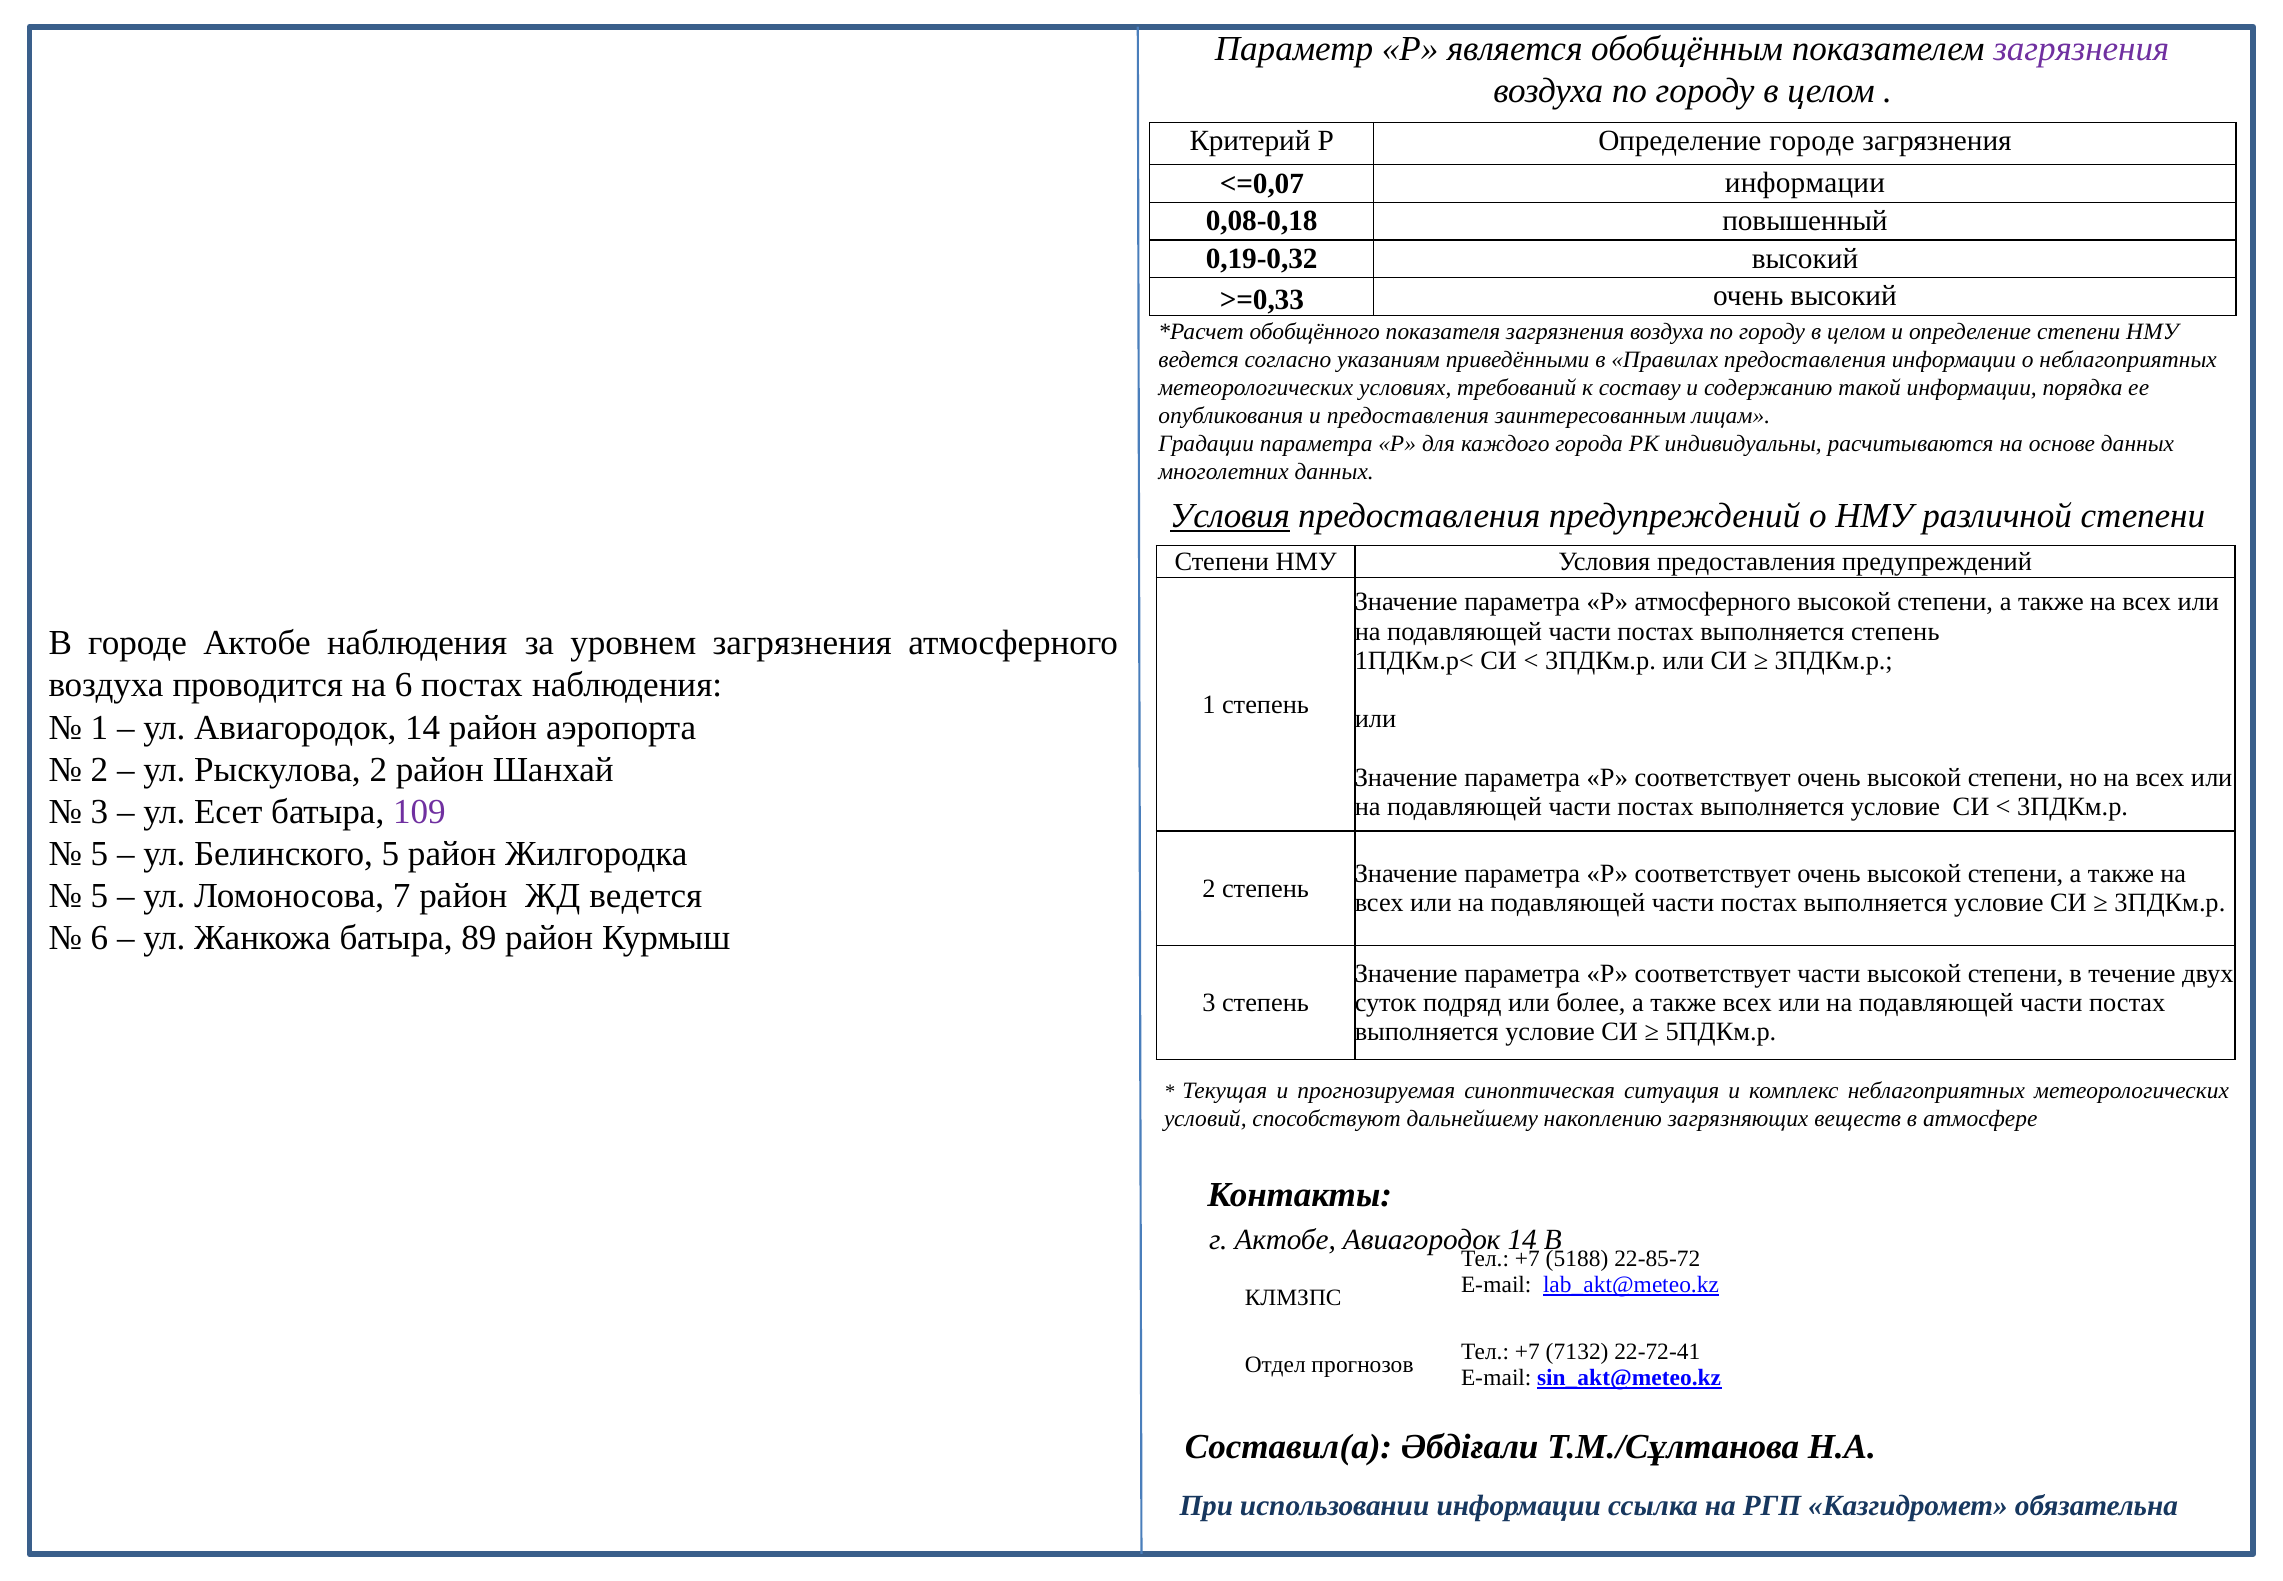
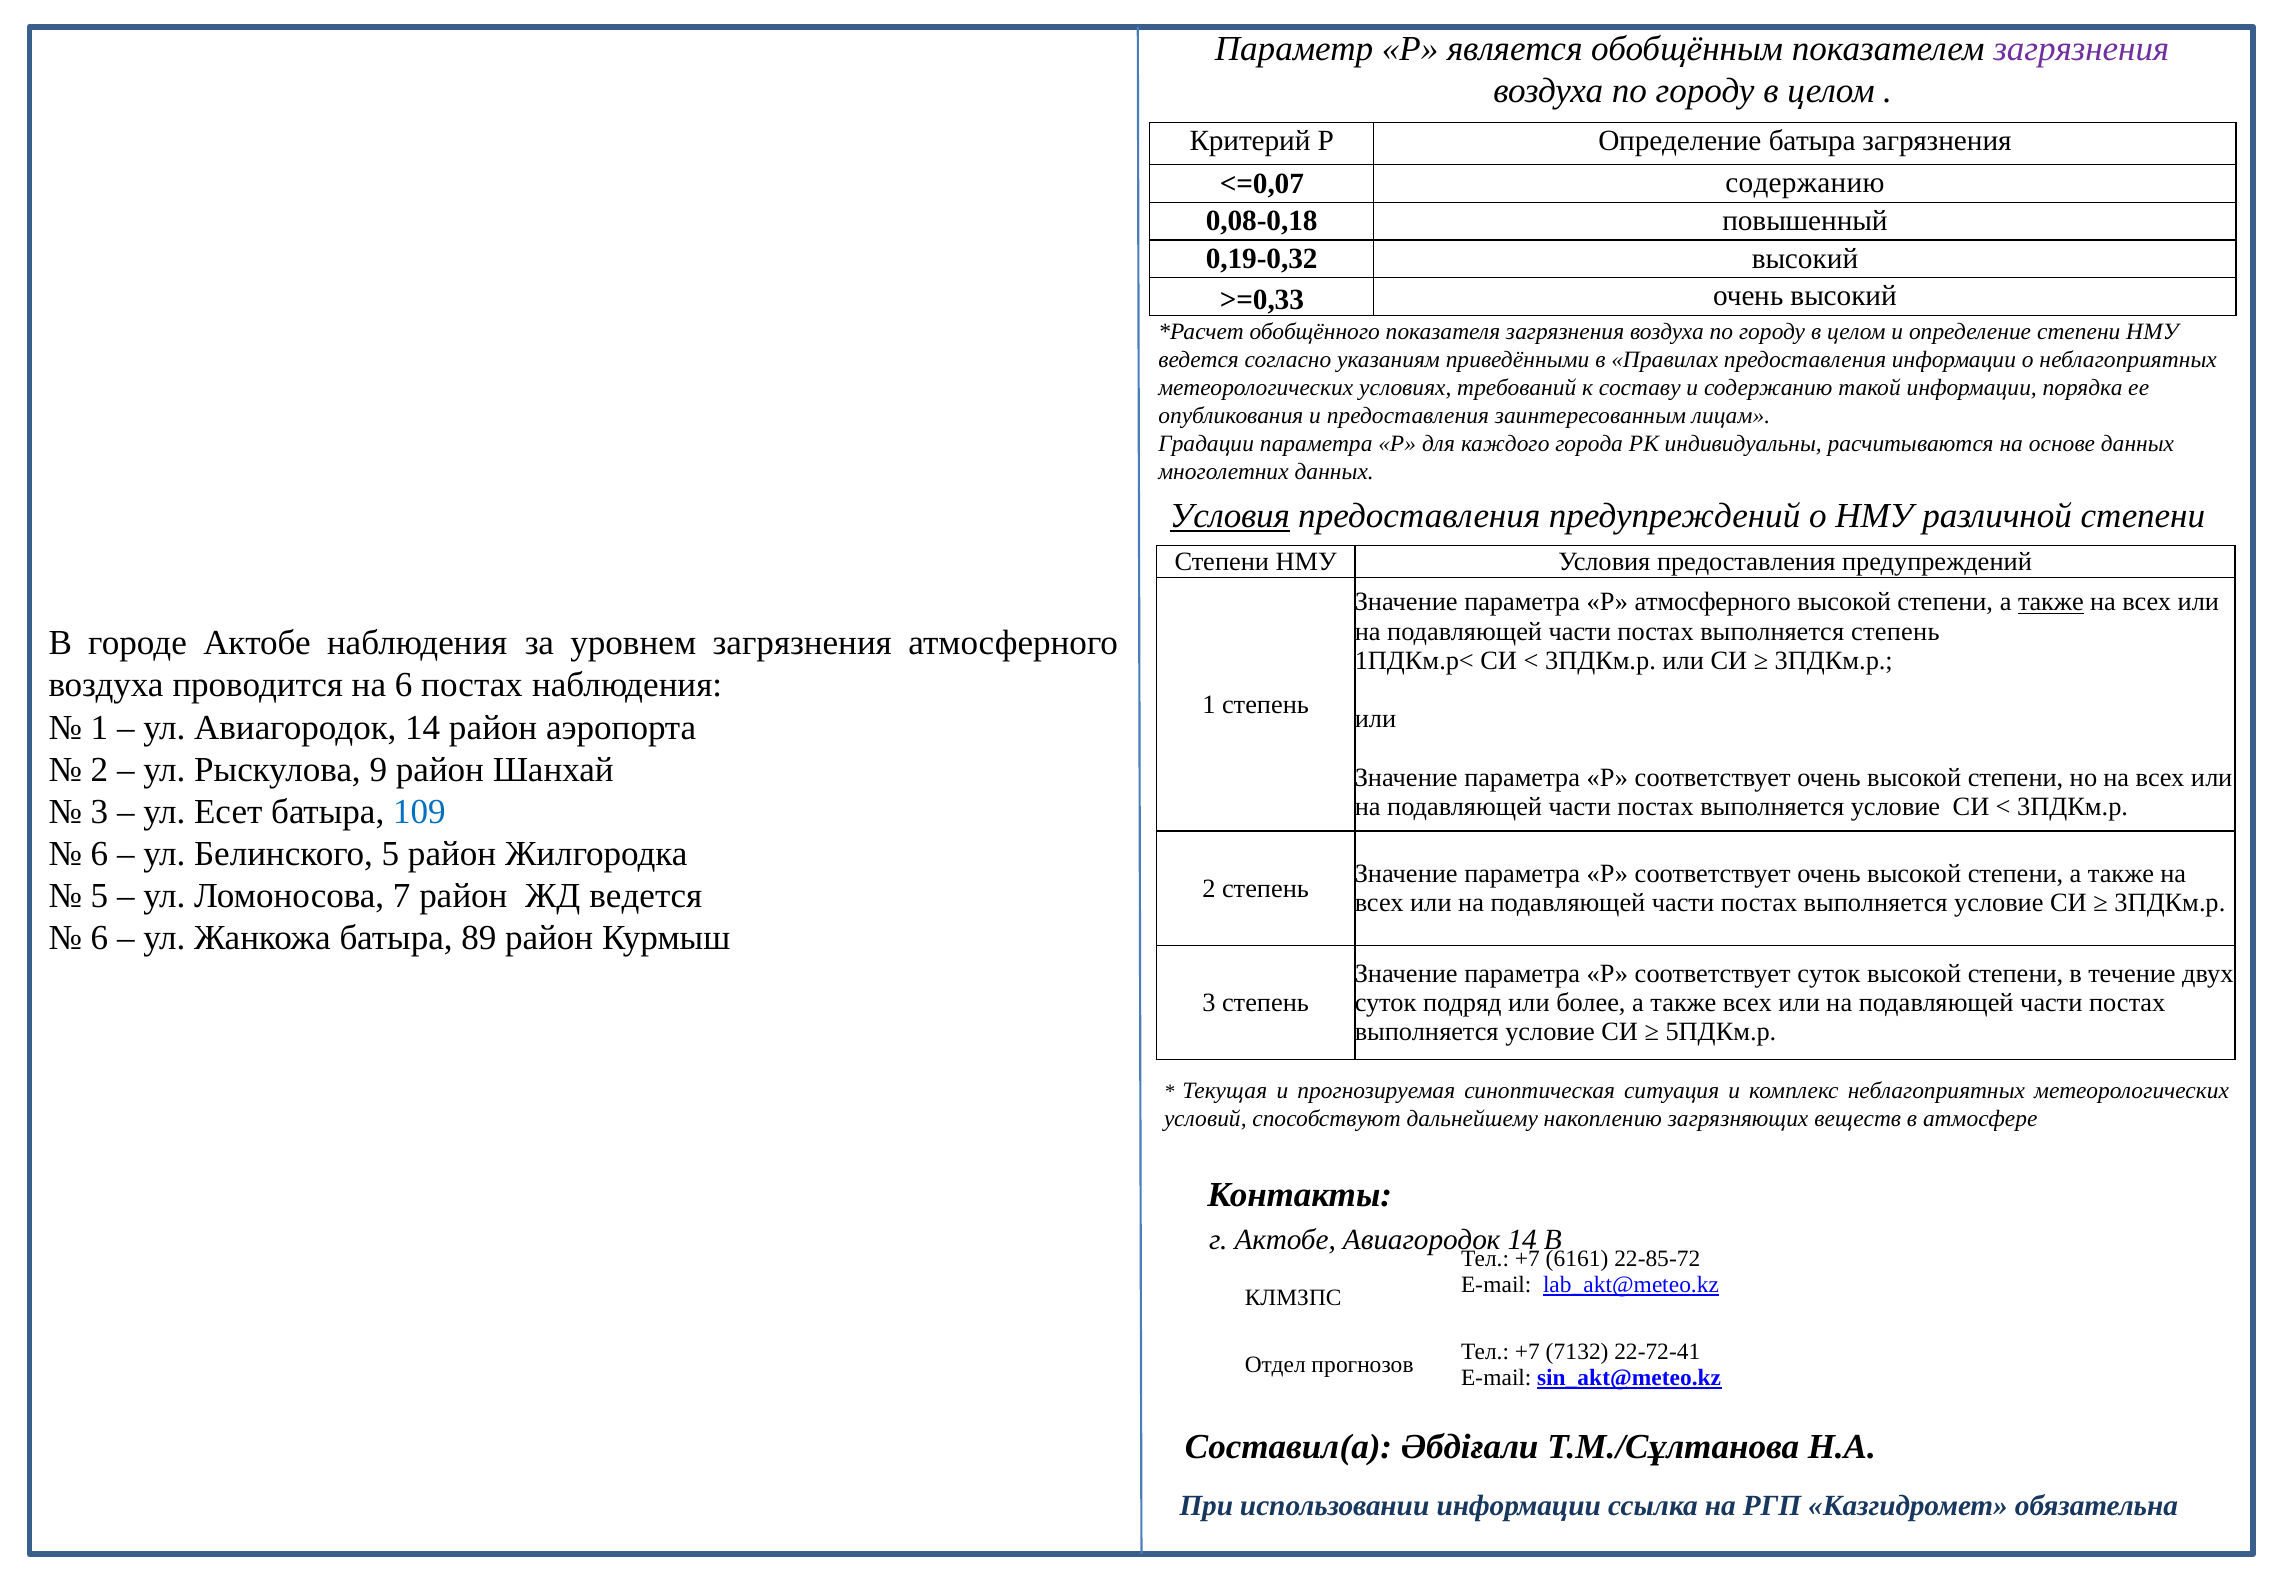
Определение городе: городе -> батыра
<=0,07 информации: информации -> содержанию
также at (2051, 602) underline: none -> present
Рыскулова 2: 2 -> 9
109 colour: purple -> blue
5 at (99, 854): 5 -> 6
соответствует части: части -> суток
5188: 5188 -> 6161
